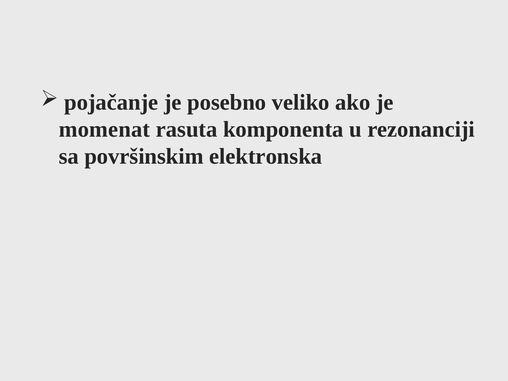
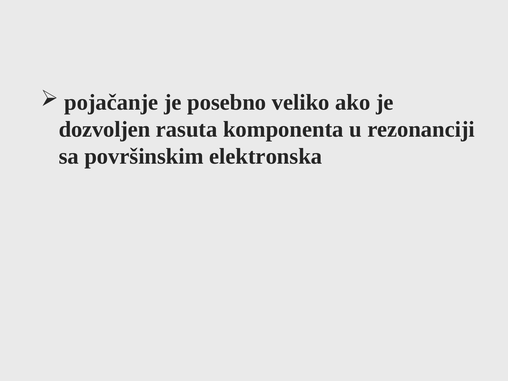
momenat: momenat -> dozvoljen
